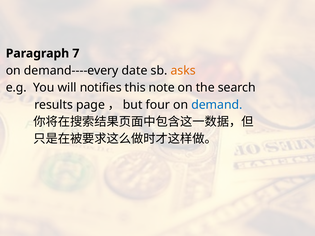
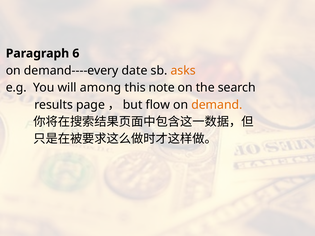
7: 7 -> 6
notifies: notifies -> among
four: four -> flow
demand colour: blue -> orange
